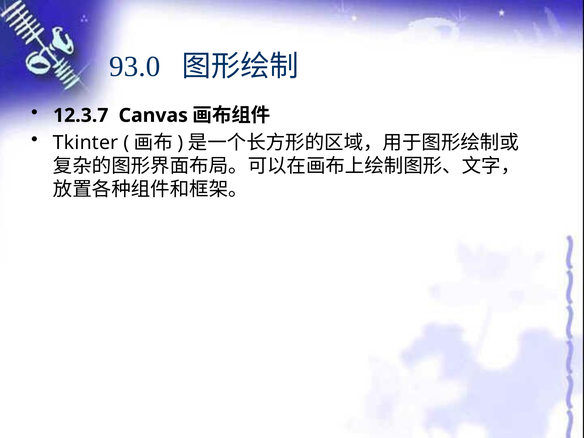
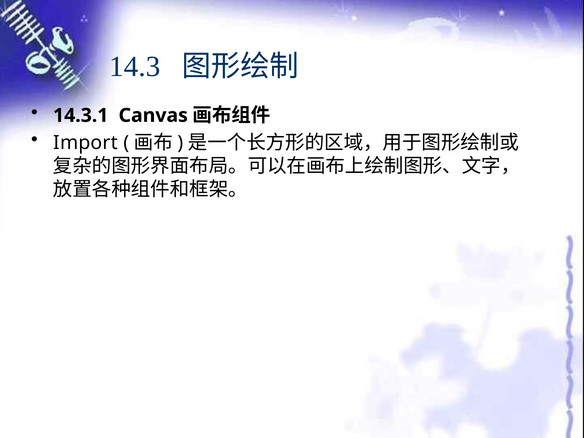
93.0: 93.0 -> 14.3
12.3.7: 12.3.7 -> 14.3.1
Tkinter: Tkinter -> Import
